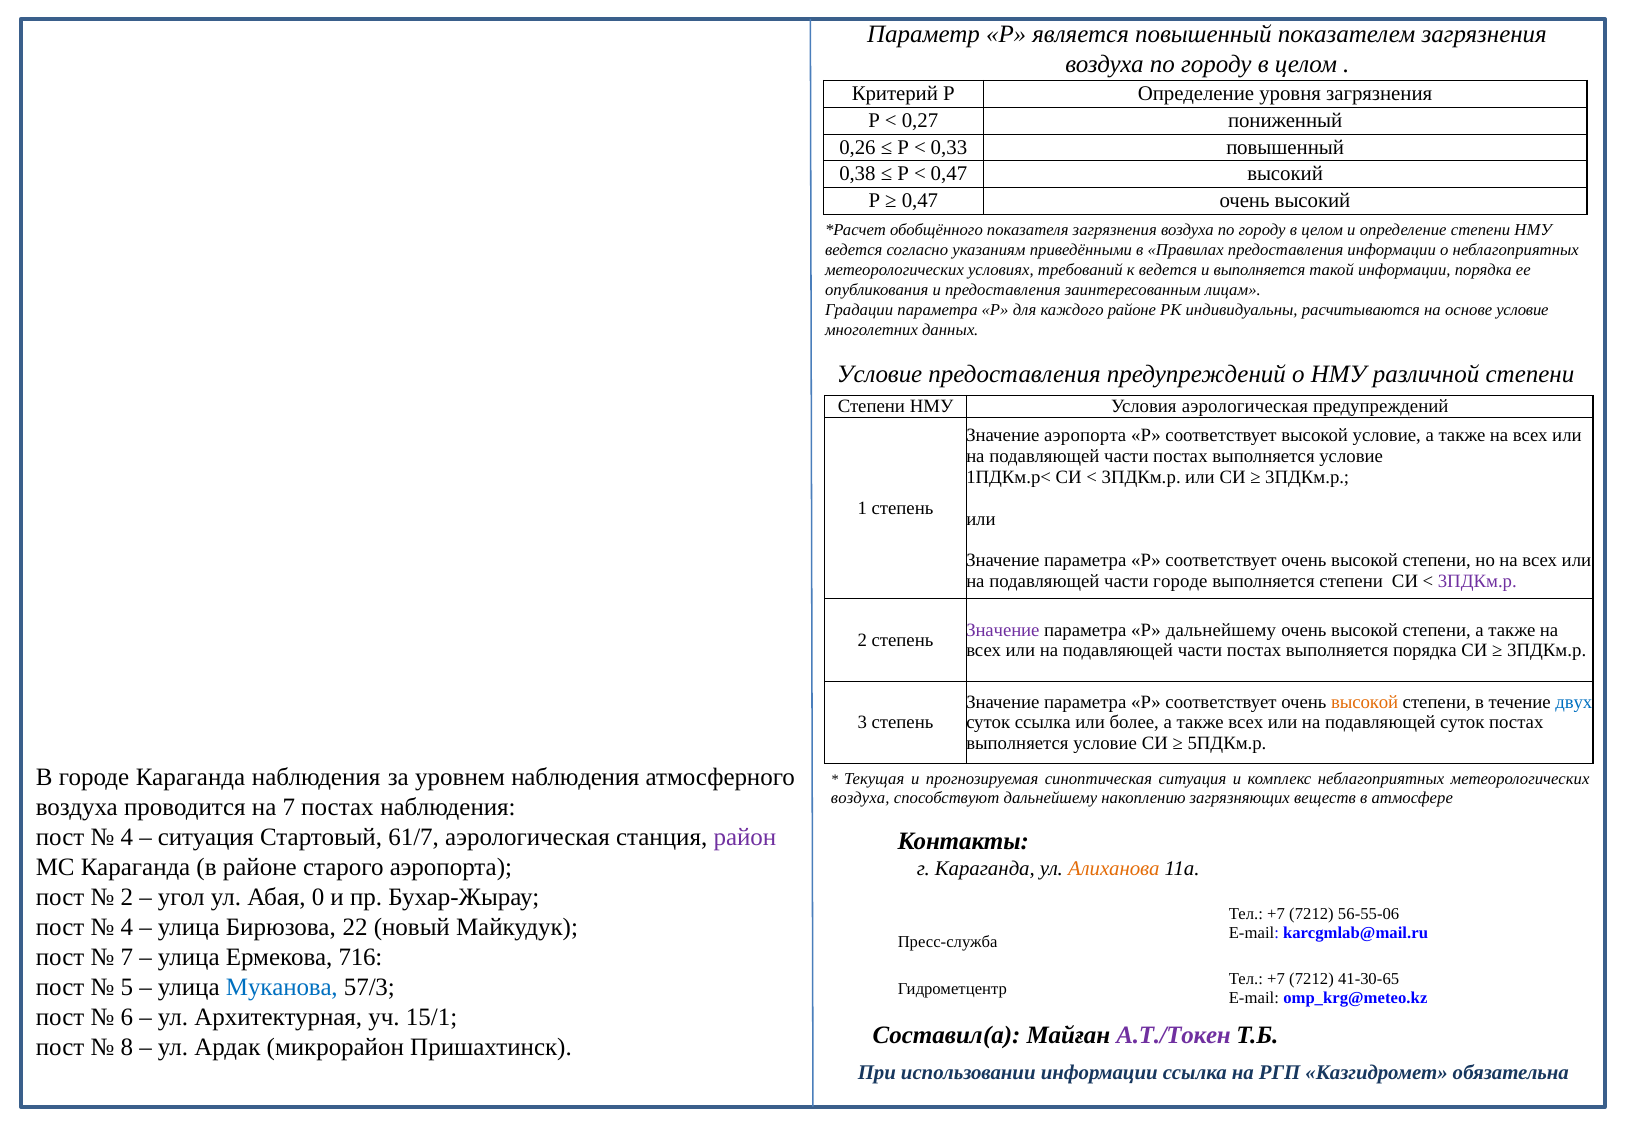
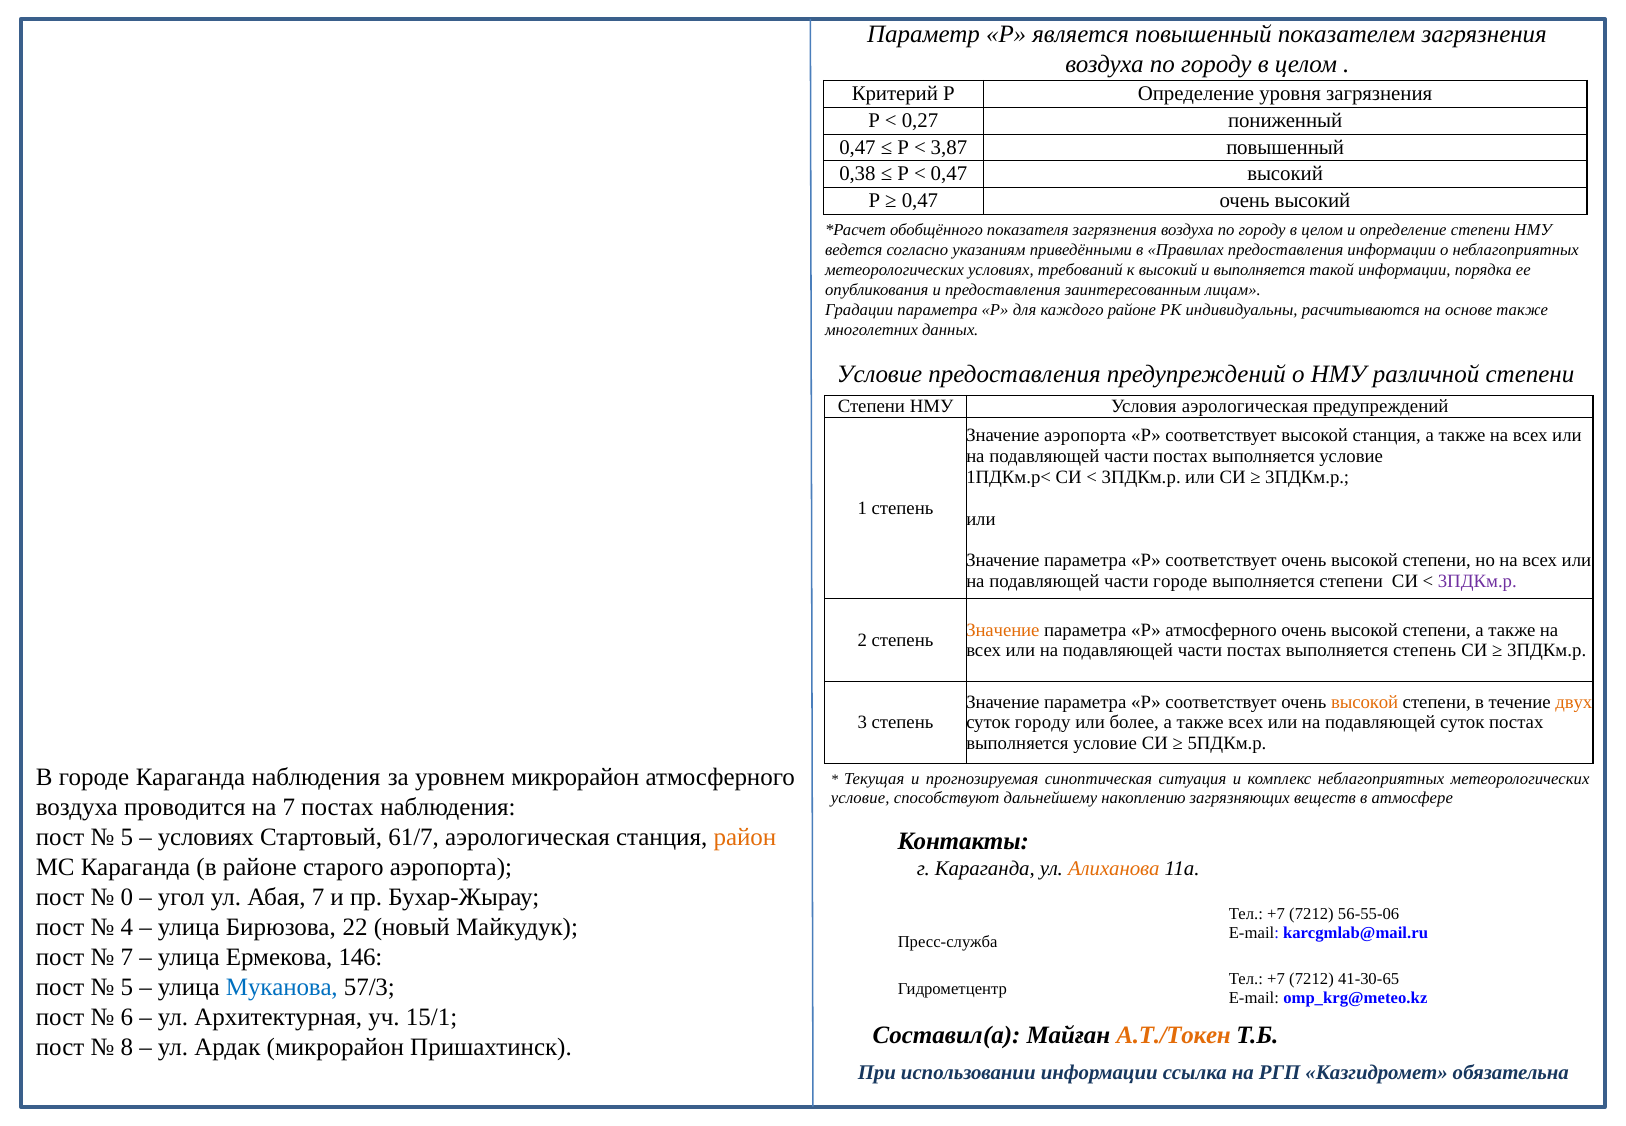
0,26 at (857, 147): 0,26 -> 0,47
0,33: 0,33 -> 3,87
к ведется: ведется -> высокий
основе условие: условие -> также
высокой условие: условие -> станция
Значение at (1003, 630) colour: purple -> orange
Р дальнейшему: дальнейшему -> атмосферного
выполняется порядка: порядка -> степень
двух colour: blue -> orange
суток ссылка: ссылка -> городу
уровнем наблюдения: наблюдения -> микрорайон
воздуха at (860, 798): воздуха -> условие
4 at (127, 837): 4 -> 5
ситуация at (206, 837): ситуация -> условиях
район colour: purple -> orange
2 at (127, 897): 2 -> 0
Абая 0: 0 -> 7
716: 716 -> 146
А.Т./Токен colour: purple -> orange
